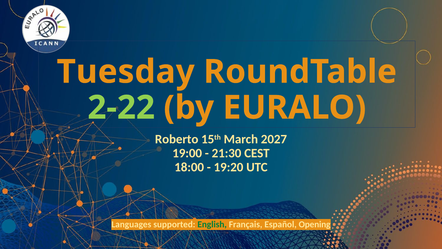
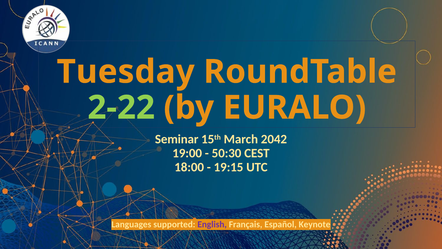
Roberto: Roberto -> Seminar
2027: 2027 -> 2042
21:30: 21:30 -> 50:30
19:20: 19:20 -> 19:15
English colour: green -> purple
Opening: Opening -> Keynote
